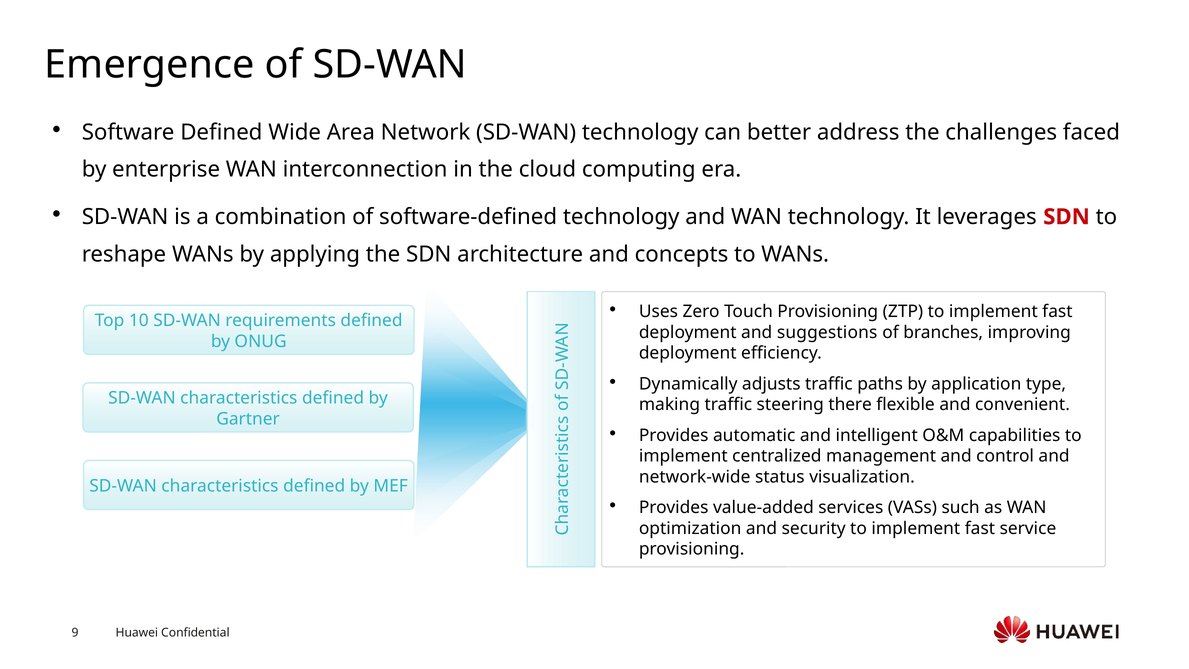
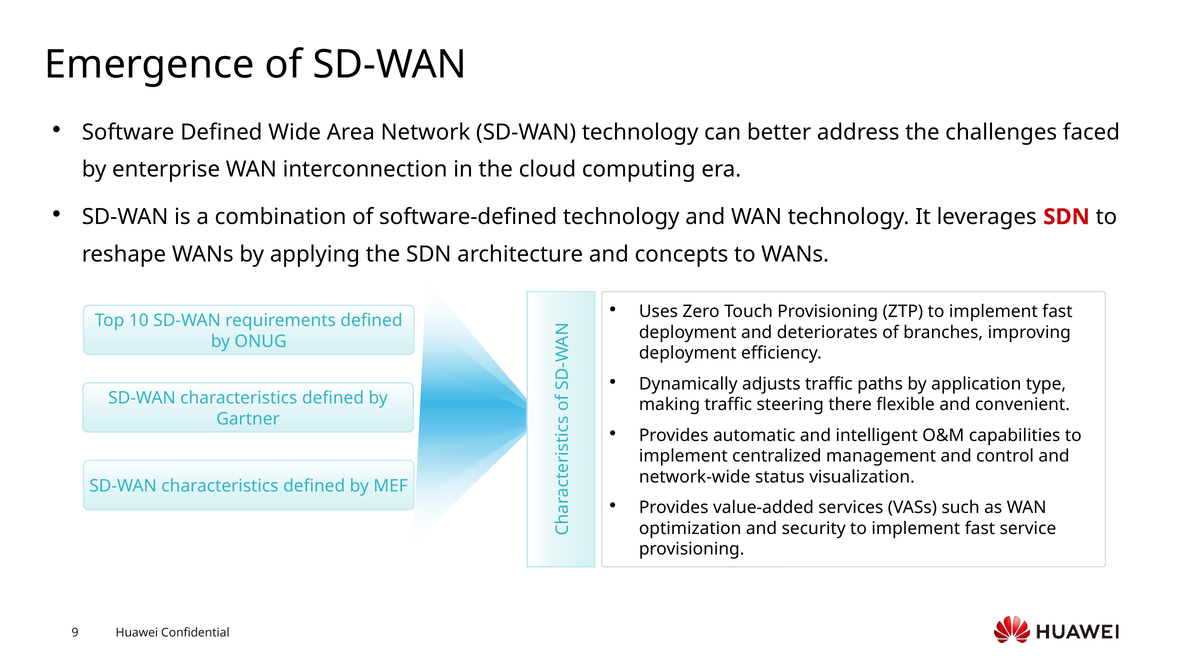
suggestions: suggestions -> deteriorates
